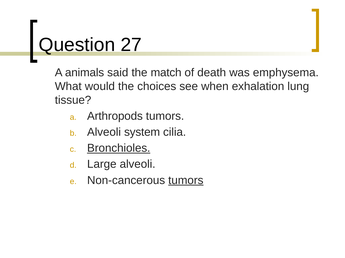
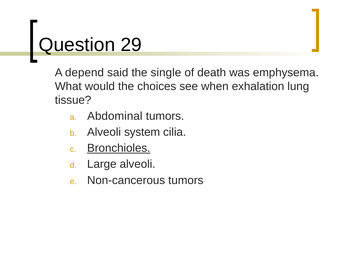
27: 27 -> 29
animals: animals -> depend
match: match -> single
Arthropods: Arthropods -> Abdominal
tumors at (186, 181) underline: present -> none
